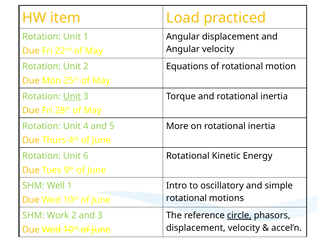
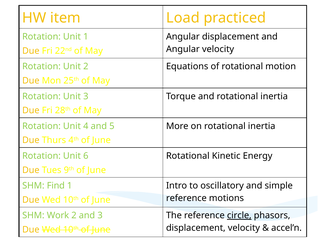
Unit at (72, 96) underline: present -> none
Well: Well -> Find
rotational at (186, 198): rotational -> reference
